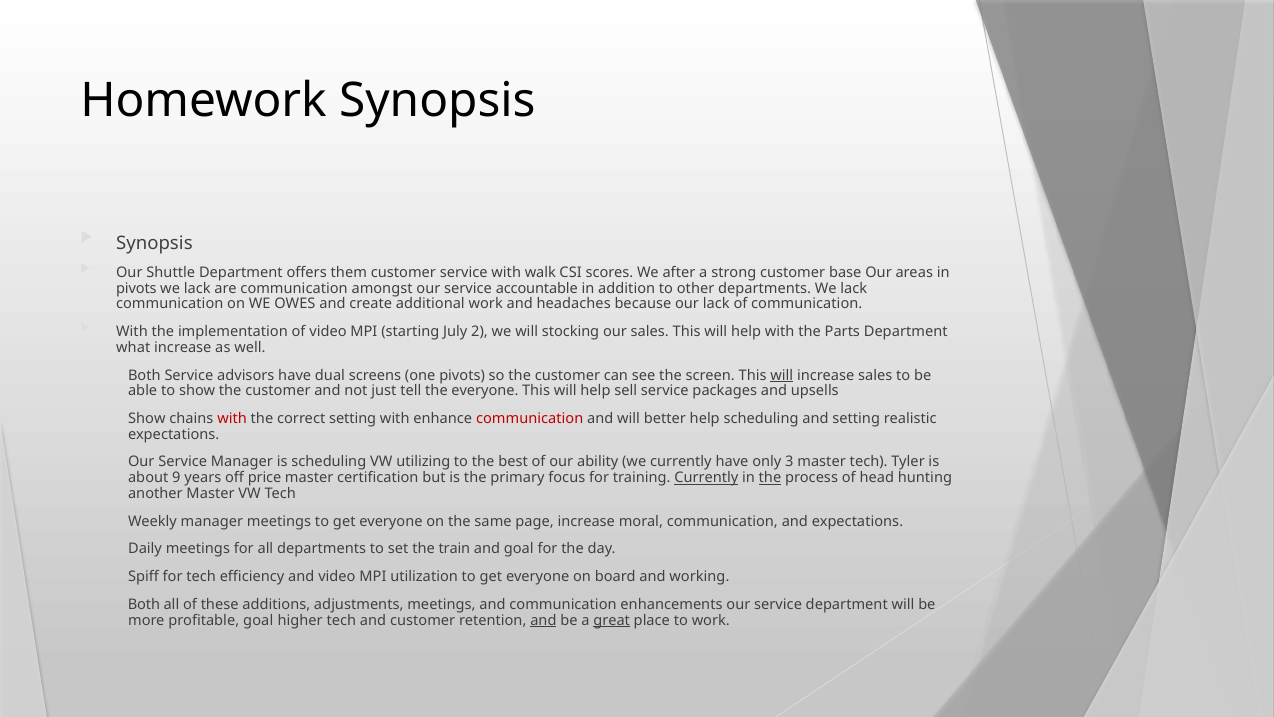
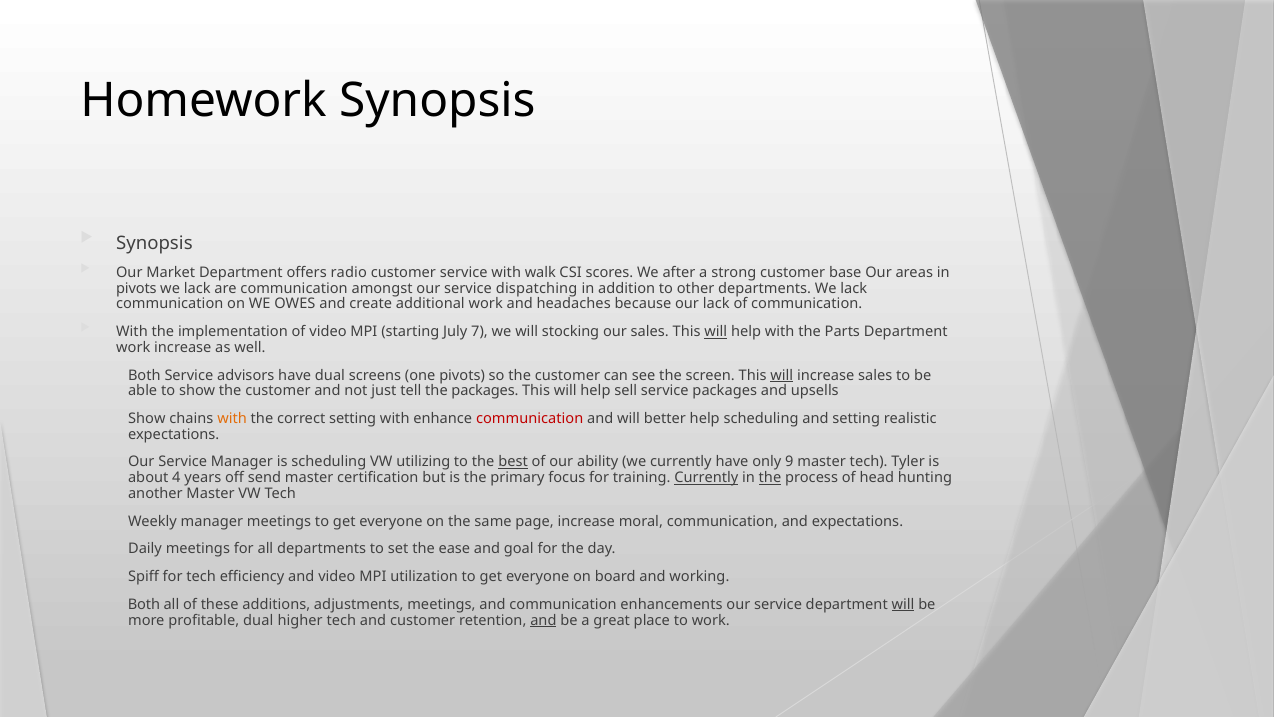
Shuttle: Shuttle -> Market
them: them -> radio
accountable: accountable -> dispatching
2: 2 -> 7
will at (716, 332) underline: none -> present
what at (133, 347): what -> work
the everyone: everyone -> packages
with at (232, 418) colour: red -> orange
best underline: none -> present
3: 3 -> 9
9: 9 -> 4
price: price -> send
train: train -> ease
will at (903, 604) underline: none -> present
profitable goal: goal -> dual
great underline: present -> none
